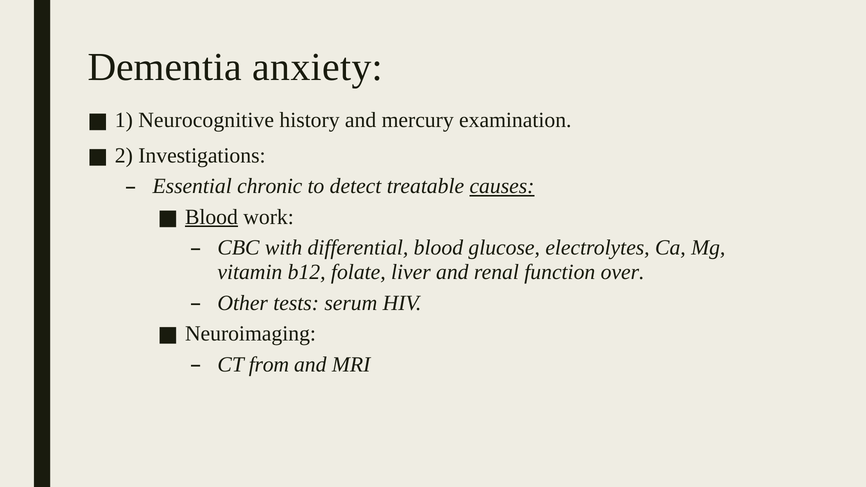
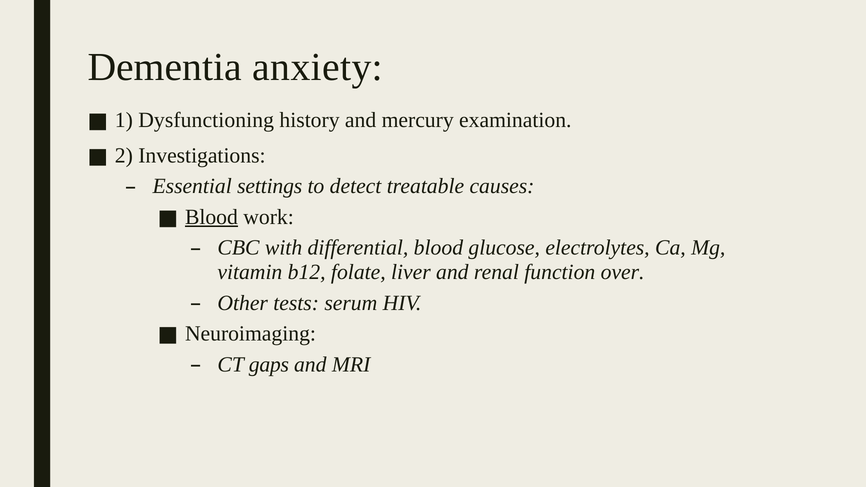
Neurocognitive: Neurocognitive -> Dysfunctioning
chronic: chronic -> settings
causes underline: present -> none
from: from -> gaps
